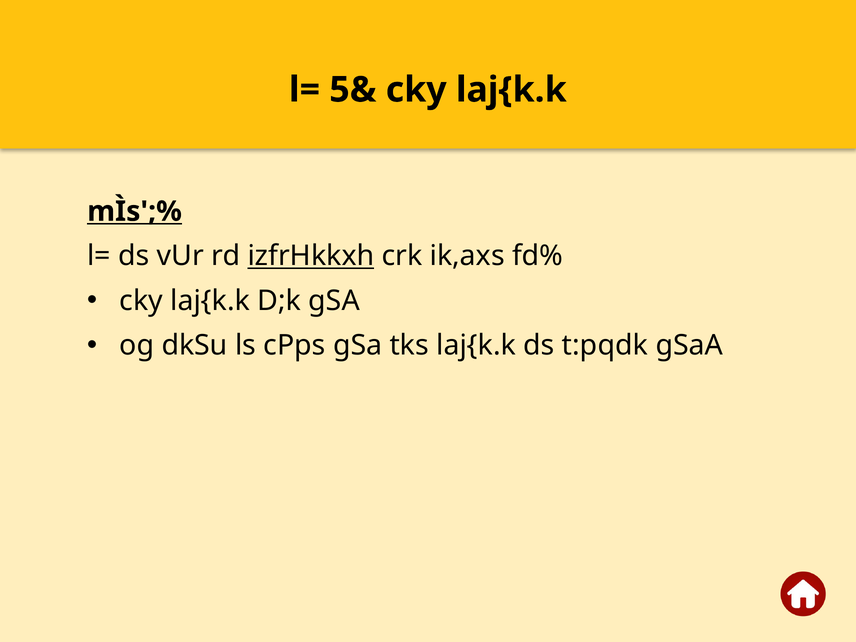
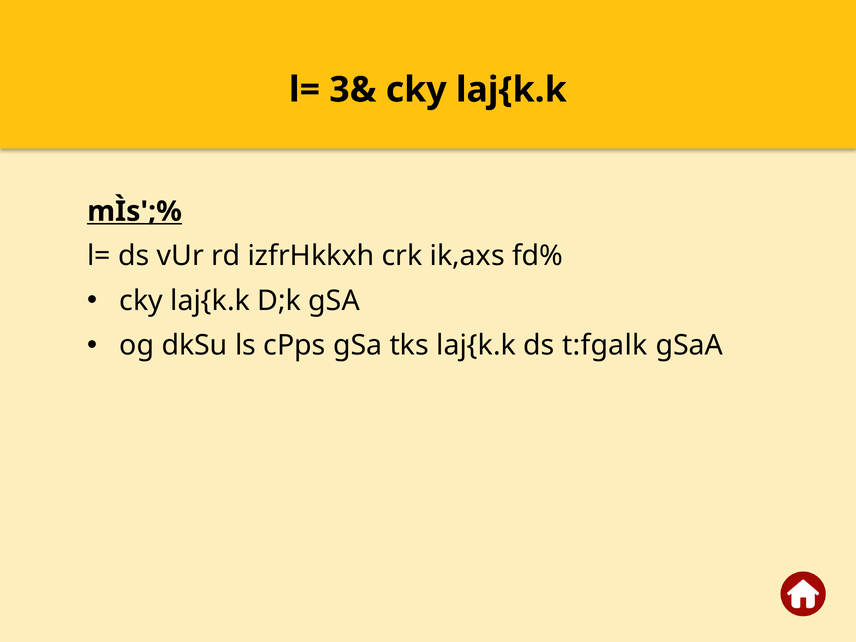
5&: 5& -> 3&
izfrHkkxh underline: present -> none
t:pqdk: t:pqdk -> t:fgalk
